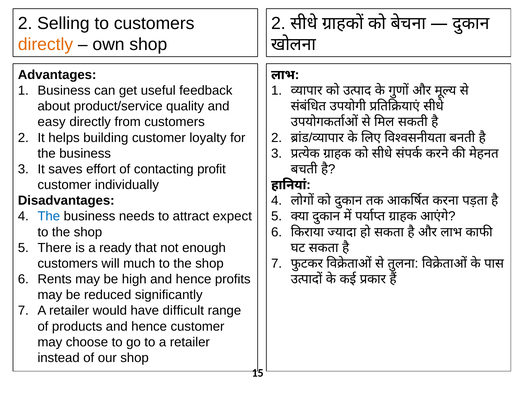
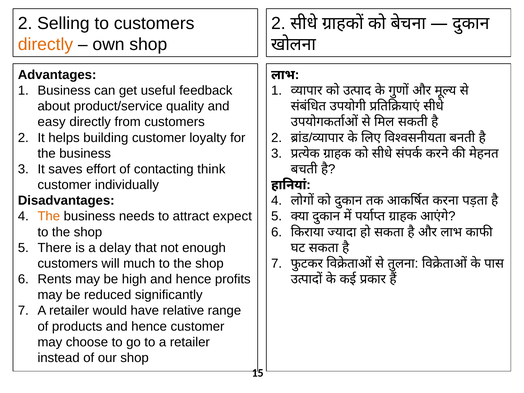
profit: profit -> think
The at (49, 216) colour: blue -> orange
ready: ready -> delay
difficult: difficult -> relative
